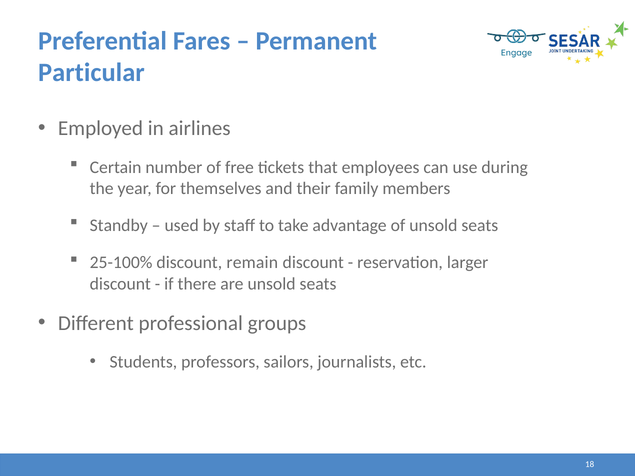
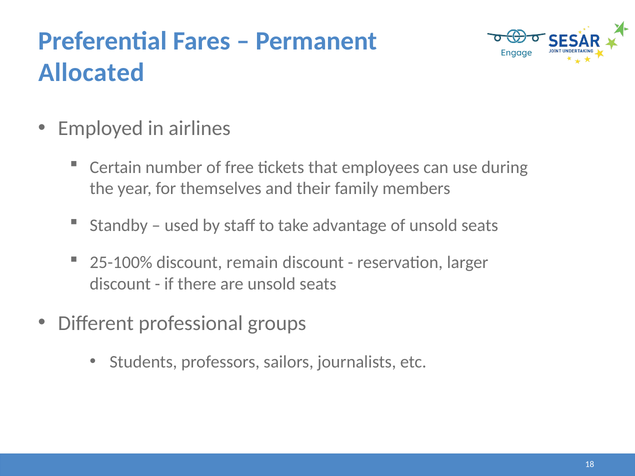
Particular: Particular -> Allocated
